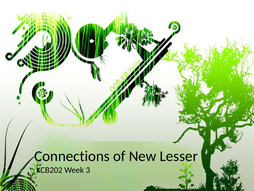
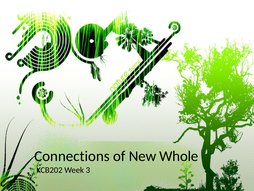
Lesser: Lesser -> Whole
